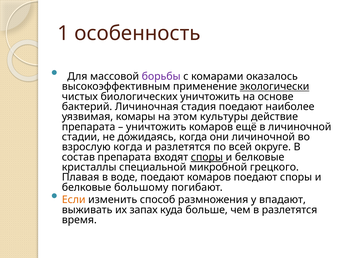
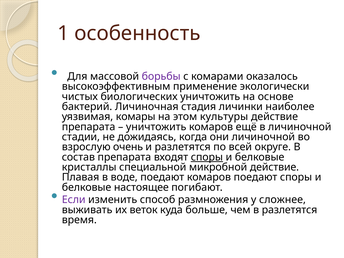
экологически underline: present -> none
стадия поедают: поедают -> личинки
взрослую когда: когда -> очень
микробной грецкого: грецкого -> действие
большому: большому -> настоящее
Если colour: orange -> purple
впадают: впадают -> сложнее
запах: запах -> веток
